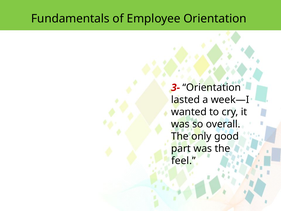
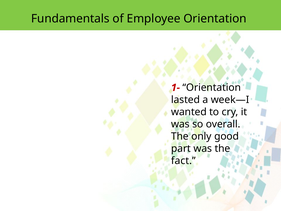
3-: 3- -> 1-
feel: feel -> fact
